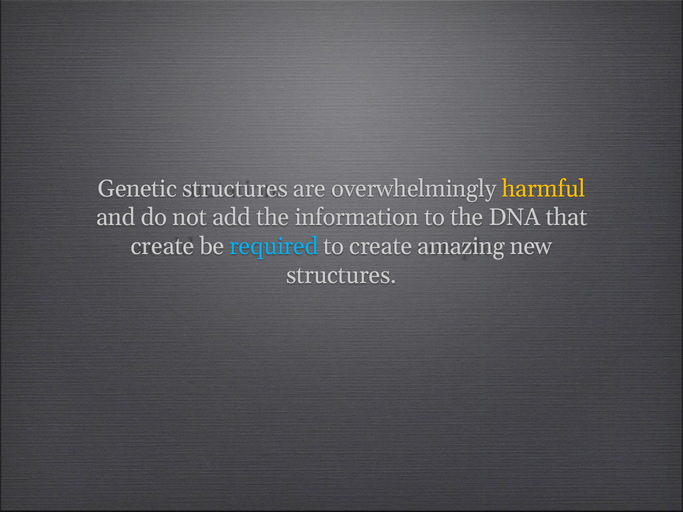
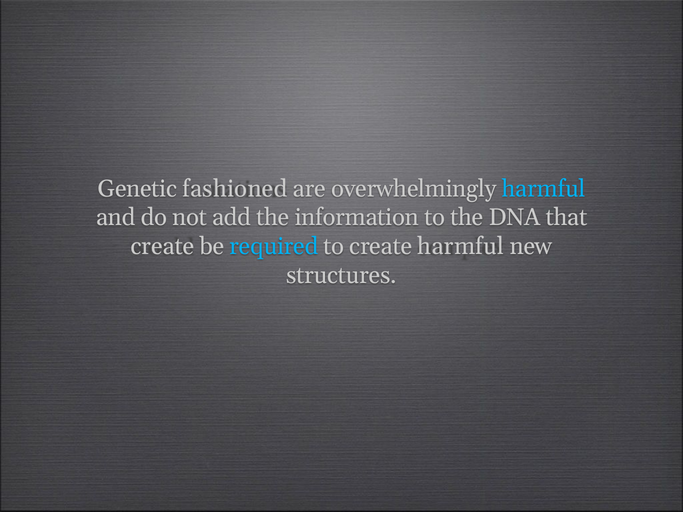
Genetic structures: structures -> fashioned
harmful at (544, 189) colour: yellow -> light blue
create amazing: amazing -> harmful
